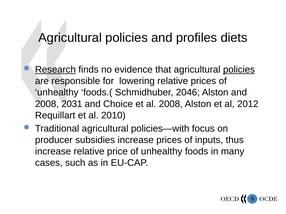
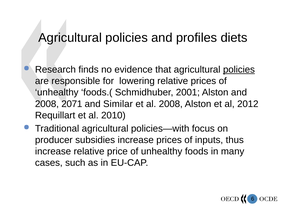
Research underline: present -> none
2046: 2046 -> 2001
2031: 2031 -> 2071
Choice: Choice -> Similar
